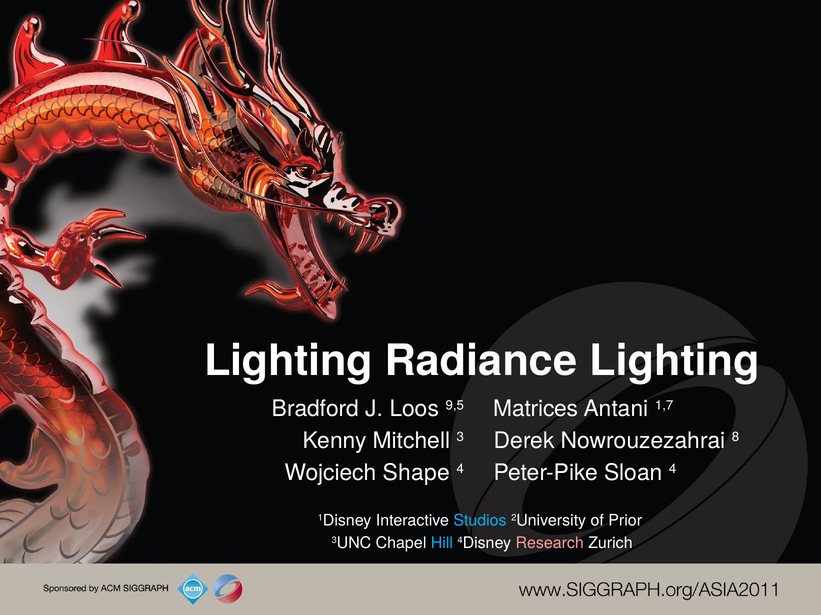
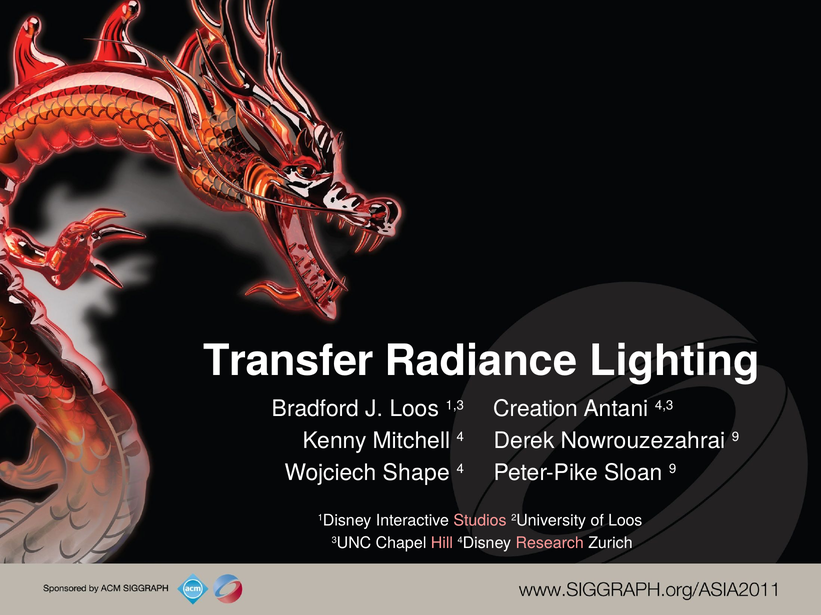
Lighting at (288, 361): Lighting -> Transfer
9,5: 9,5 -> 1,3
Matrices: Matrices -> Creation
1,7: 1,7 -> 4,3
Mitchell 3: 3 -> 4
Nowrouzezahrai 8: 8 -> 9
Sloan 4: 4 -> 9
Studios colour: light blue -> pink
of Prior: Prior -> Loos
Hill colour: light blue -> pink
